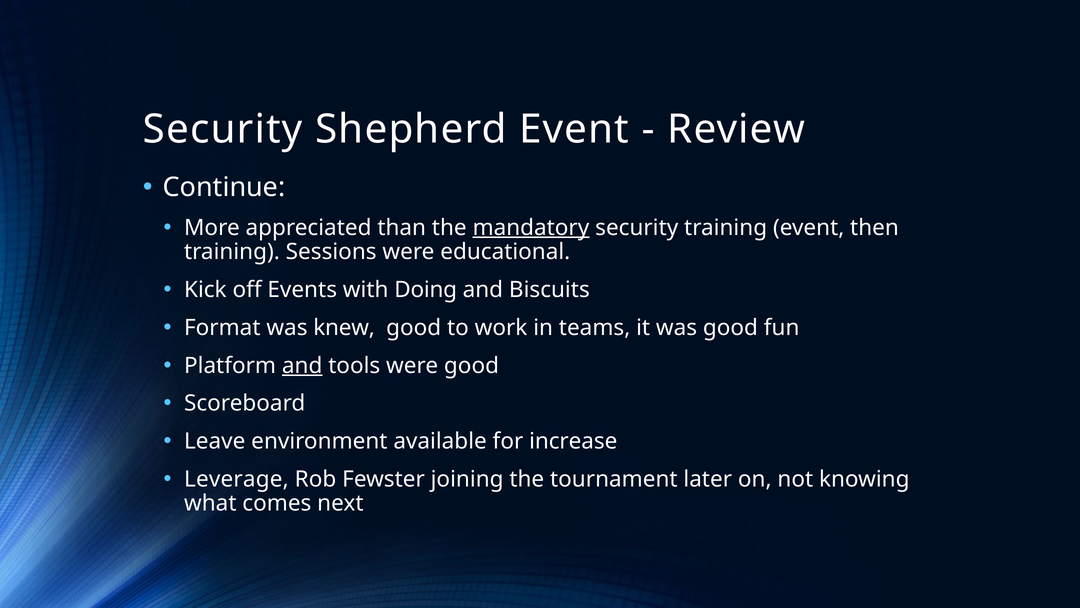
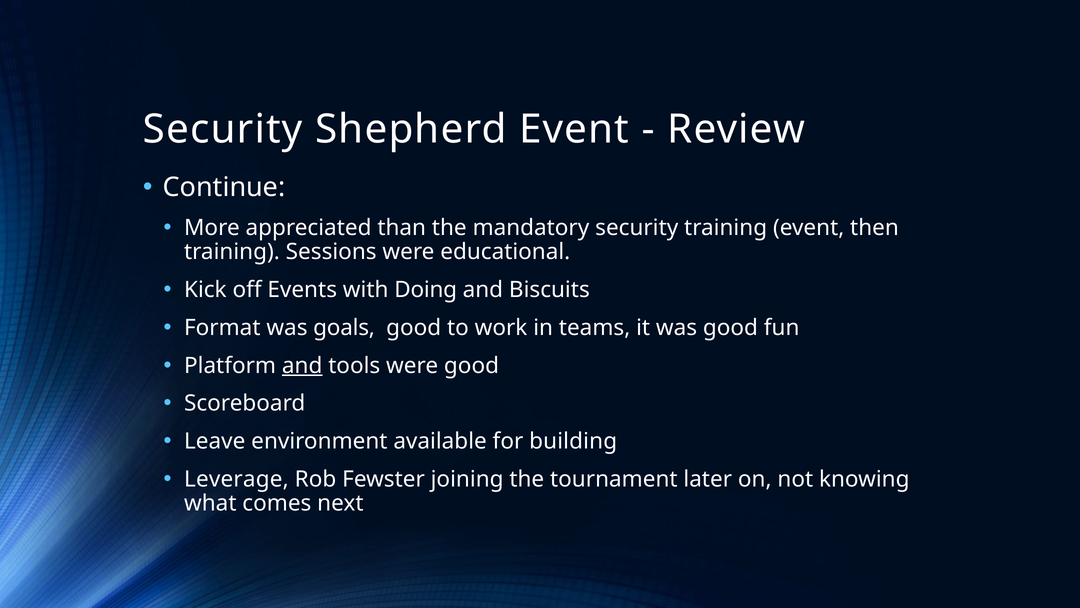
mandatory underline: present -> none
knew: knew -> goals
increase: increase -> building
